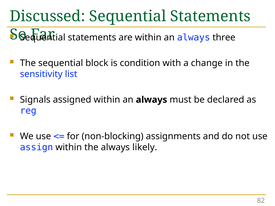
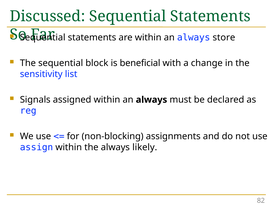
three: three -> store
condition: condition -> beneficial
